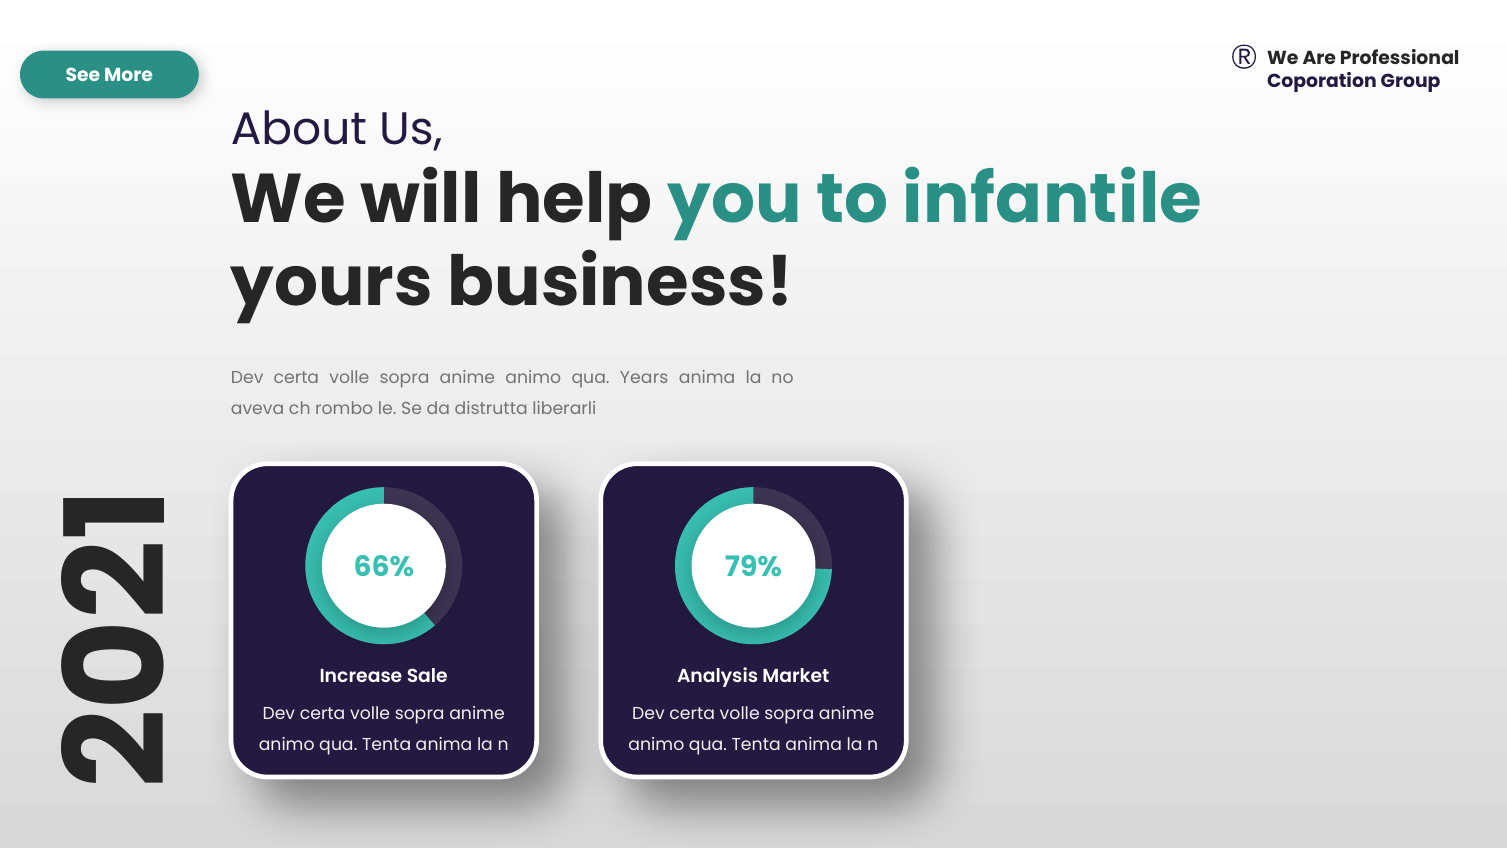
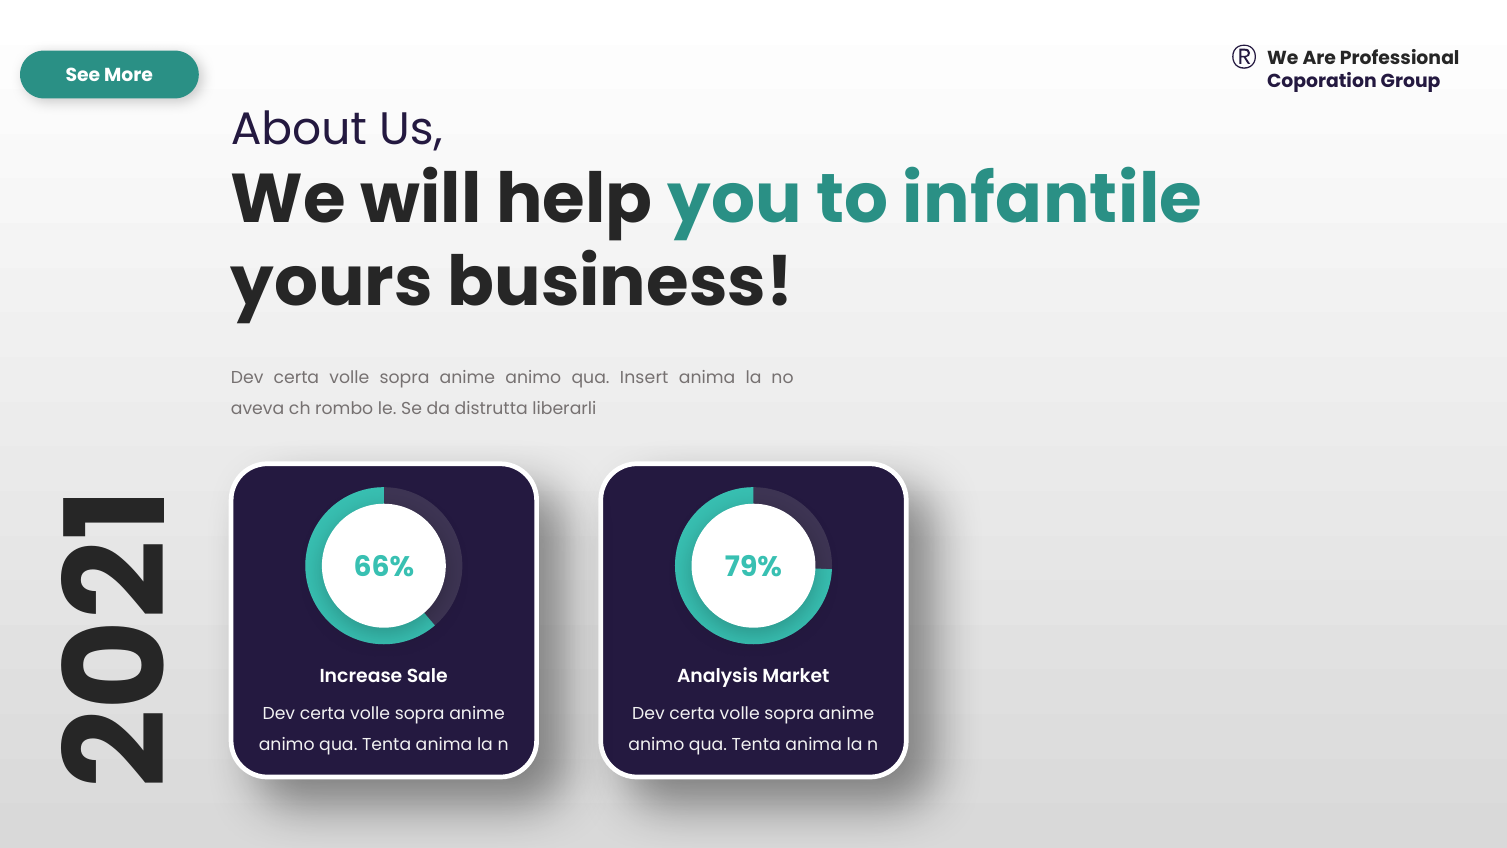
Years: Years -> Insert
